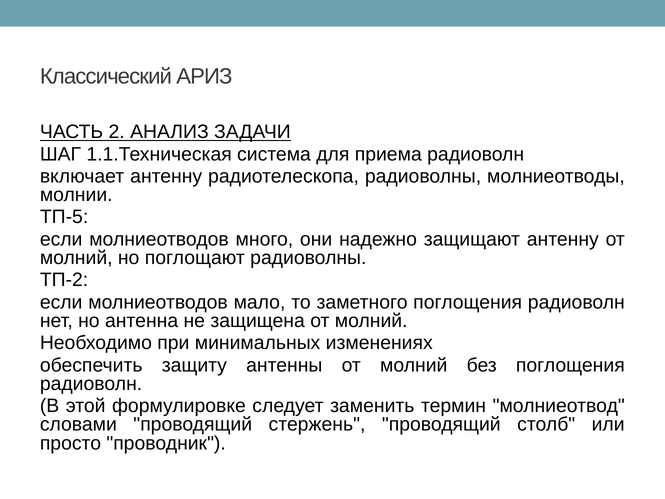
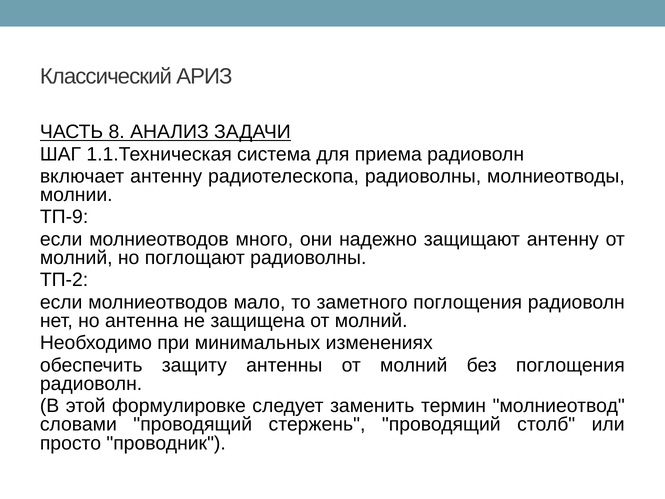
2: 2 -> 8
ТП-5: ТП-5 -> ТП-9
